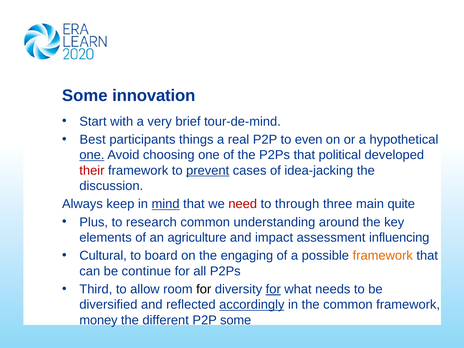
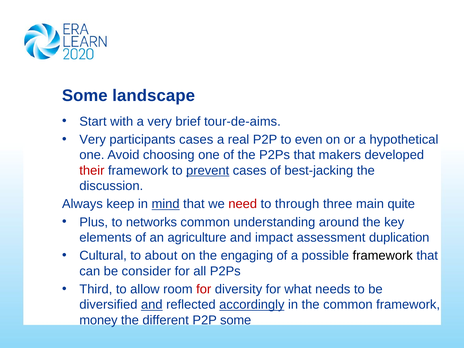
innovation: innovation -> landscape
tour-de-mind: tour-de-mind -> tour-de-aims
Best at (93, 140): Best -> Very
participants things: things -> cases
one at (92, 155) underline: present -> none
political: political -> makers
idea-jacking: idea-jacking -> best-jacking
research: research -> networks
influencing: influencing -> duplication
board: board -> about
framework at (383, 256) colour: orange -> black
continue: continue -> consider
for at (204, 289) colour: black -> red
for at (273, 289) underline: present -> none
and at (152, 305) underline: none -> present
